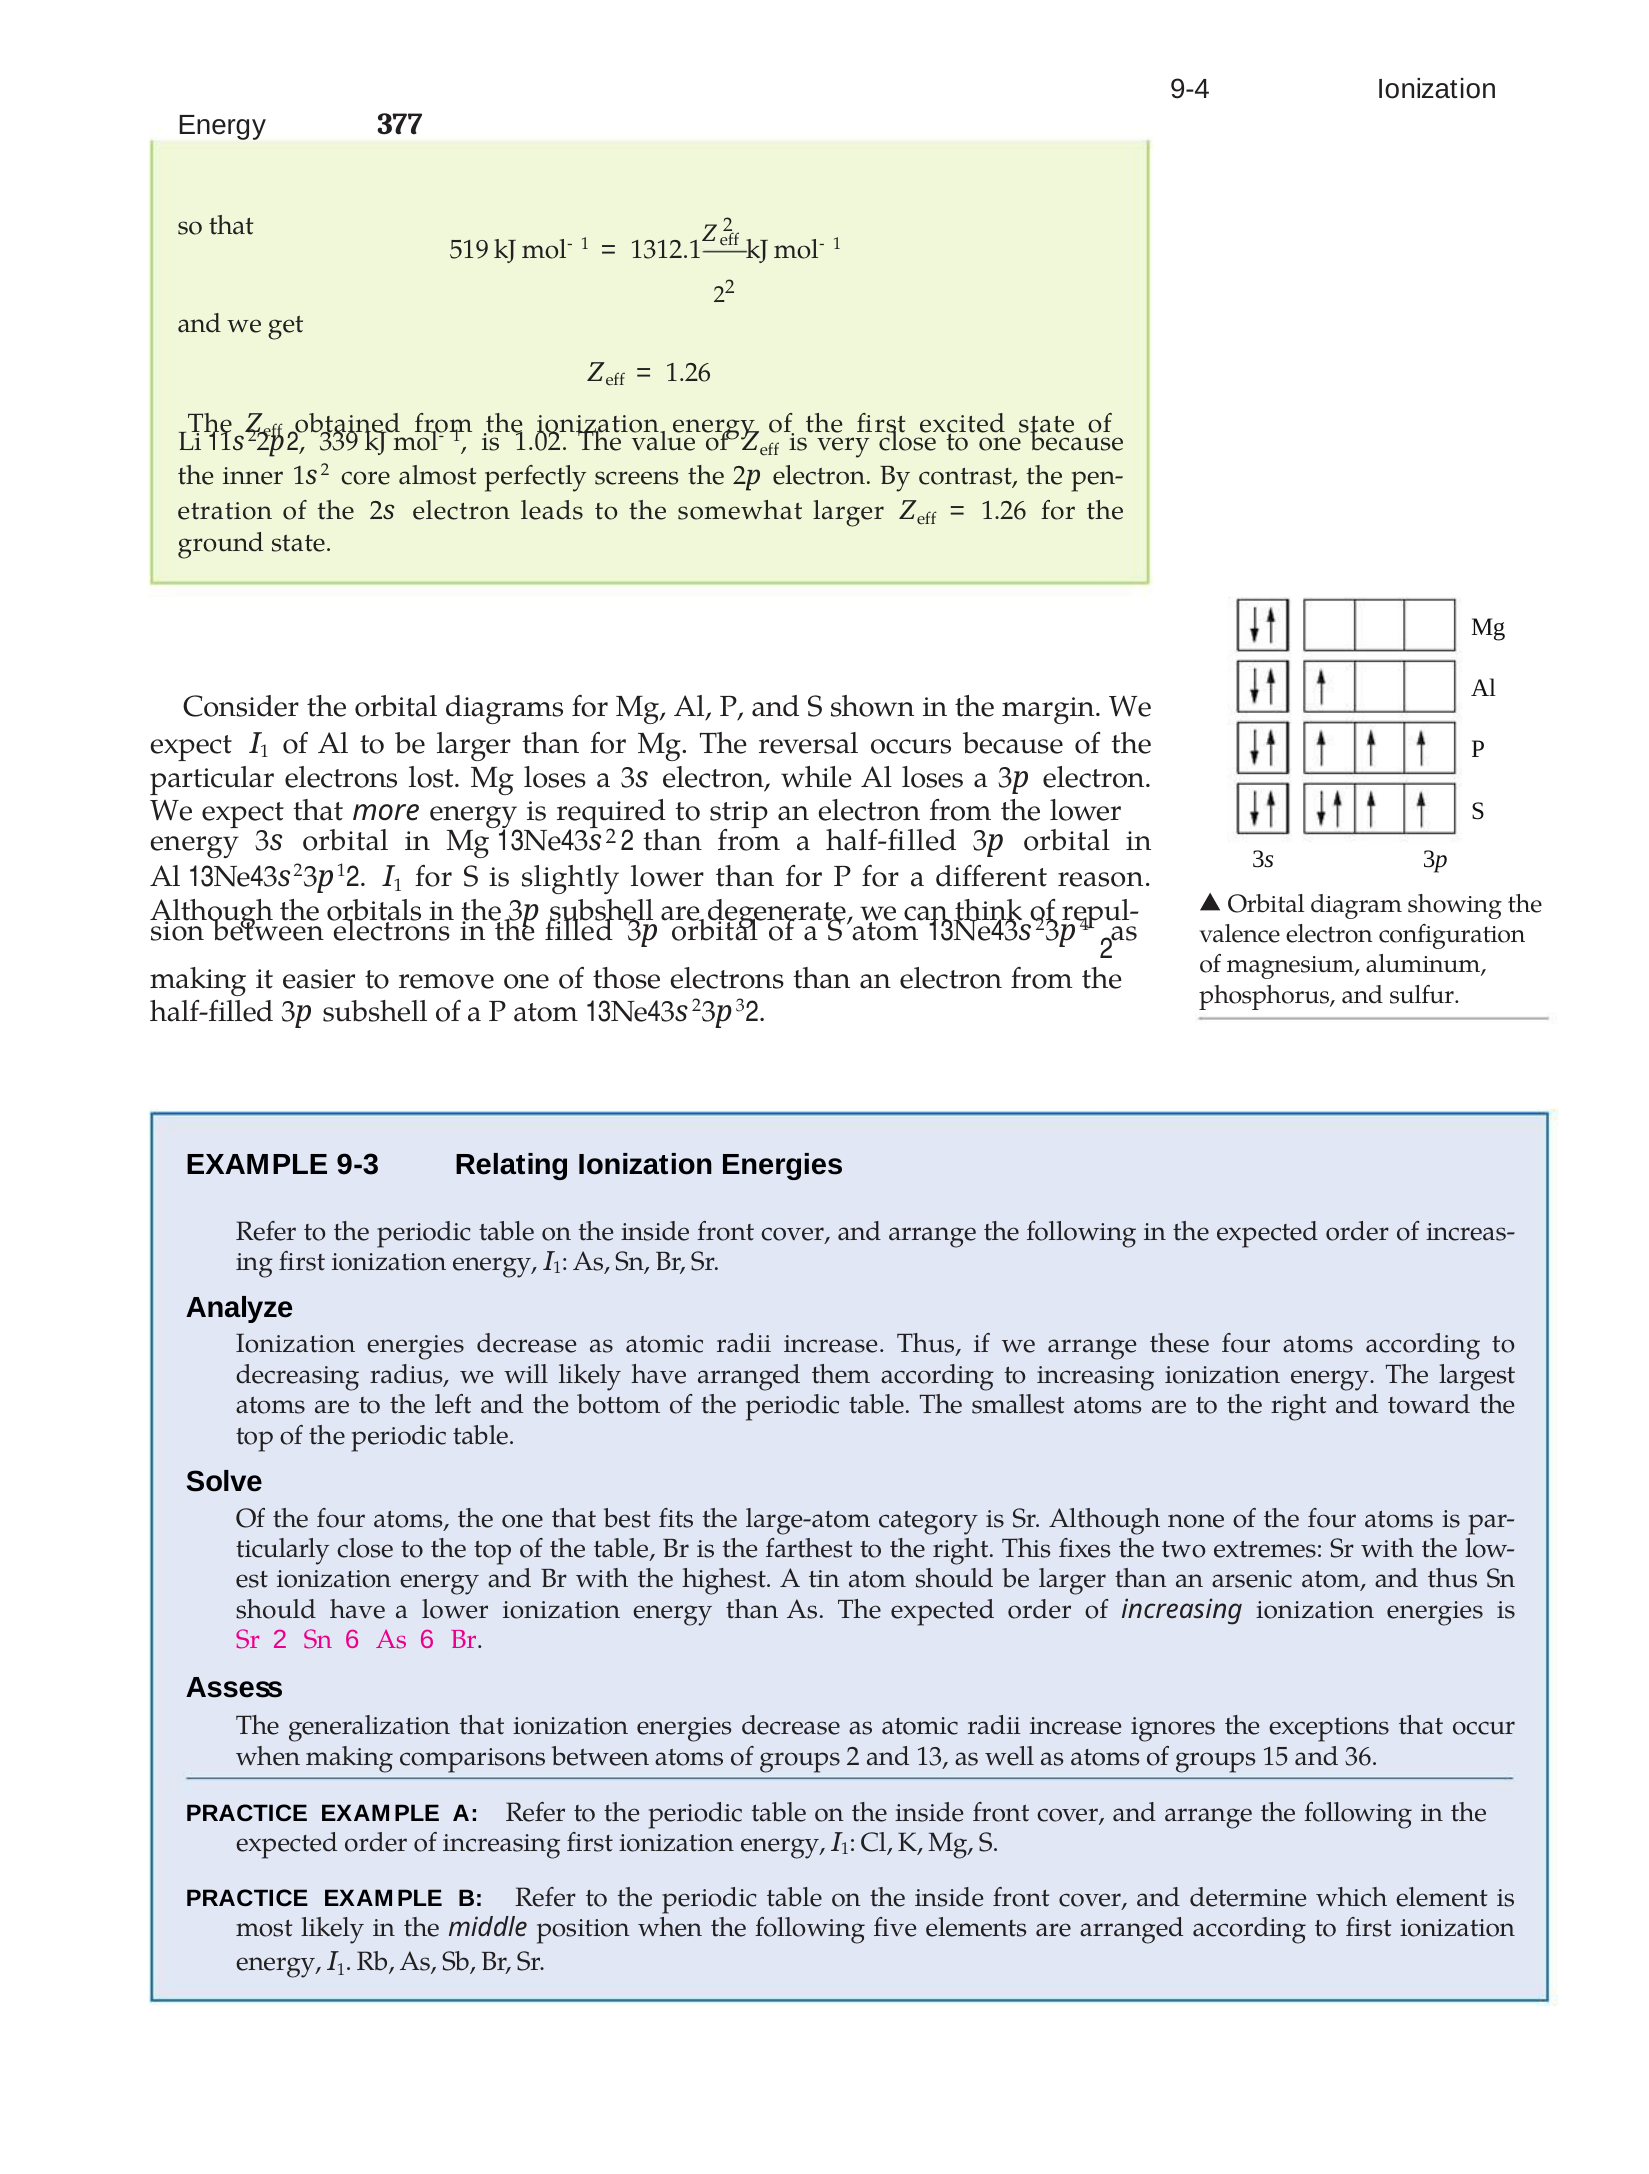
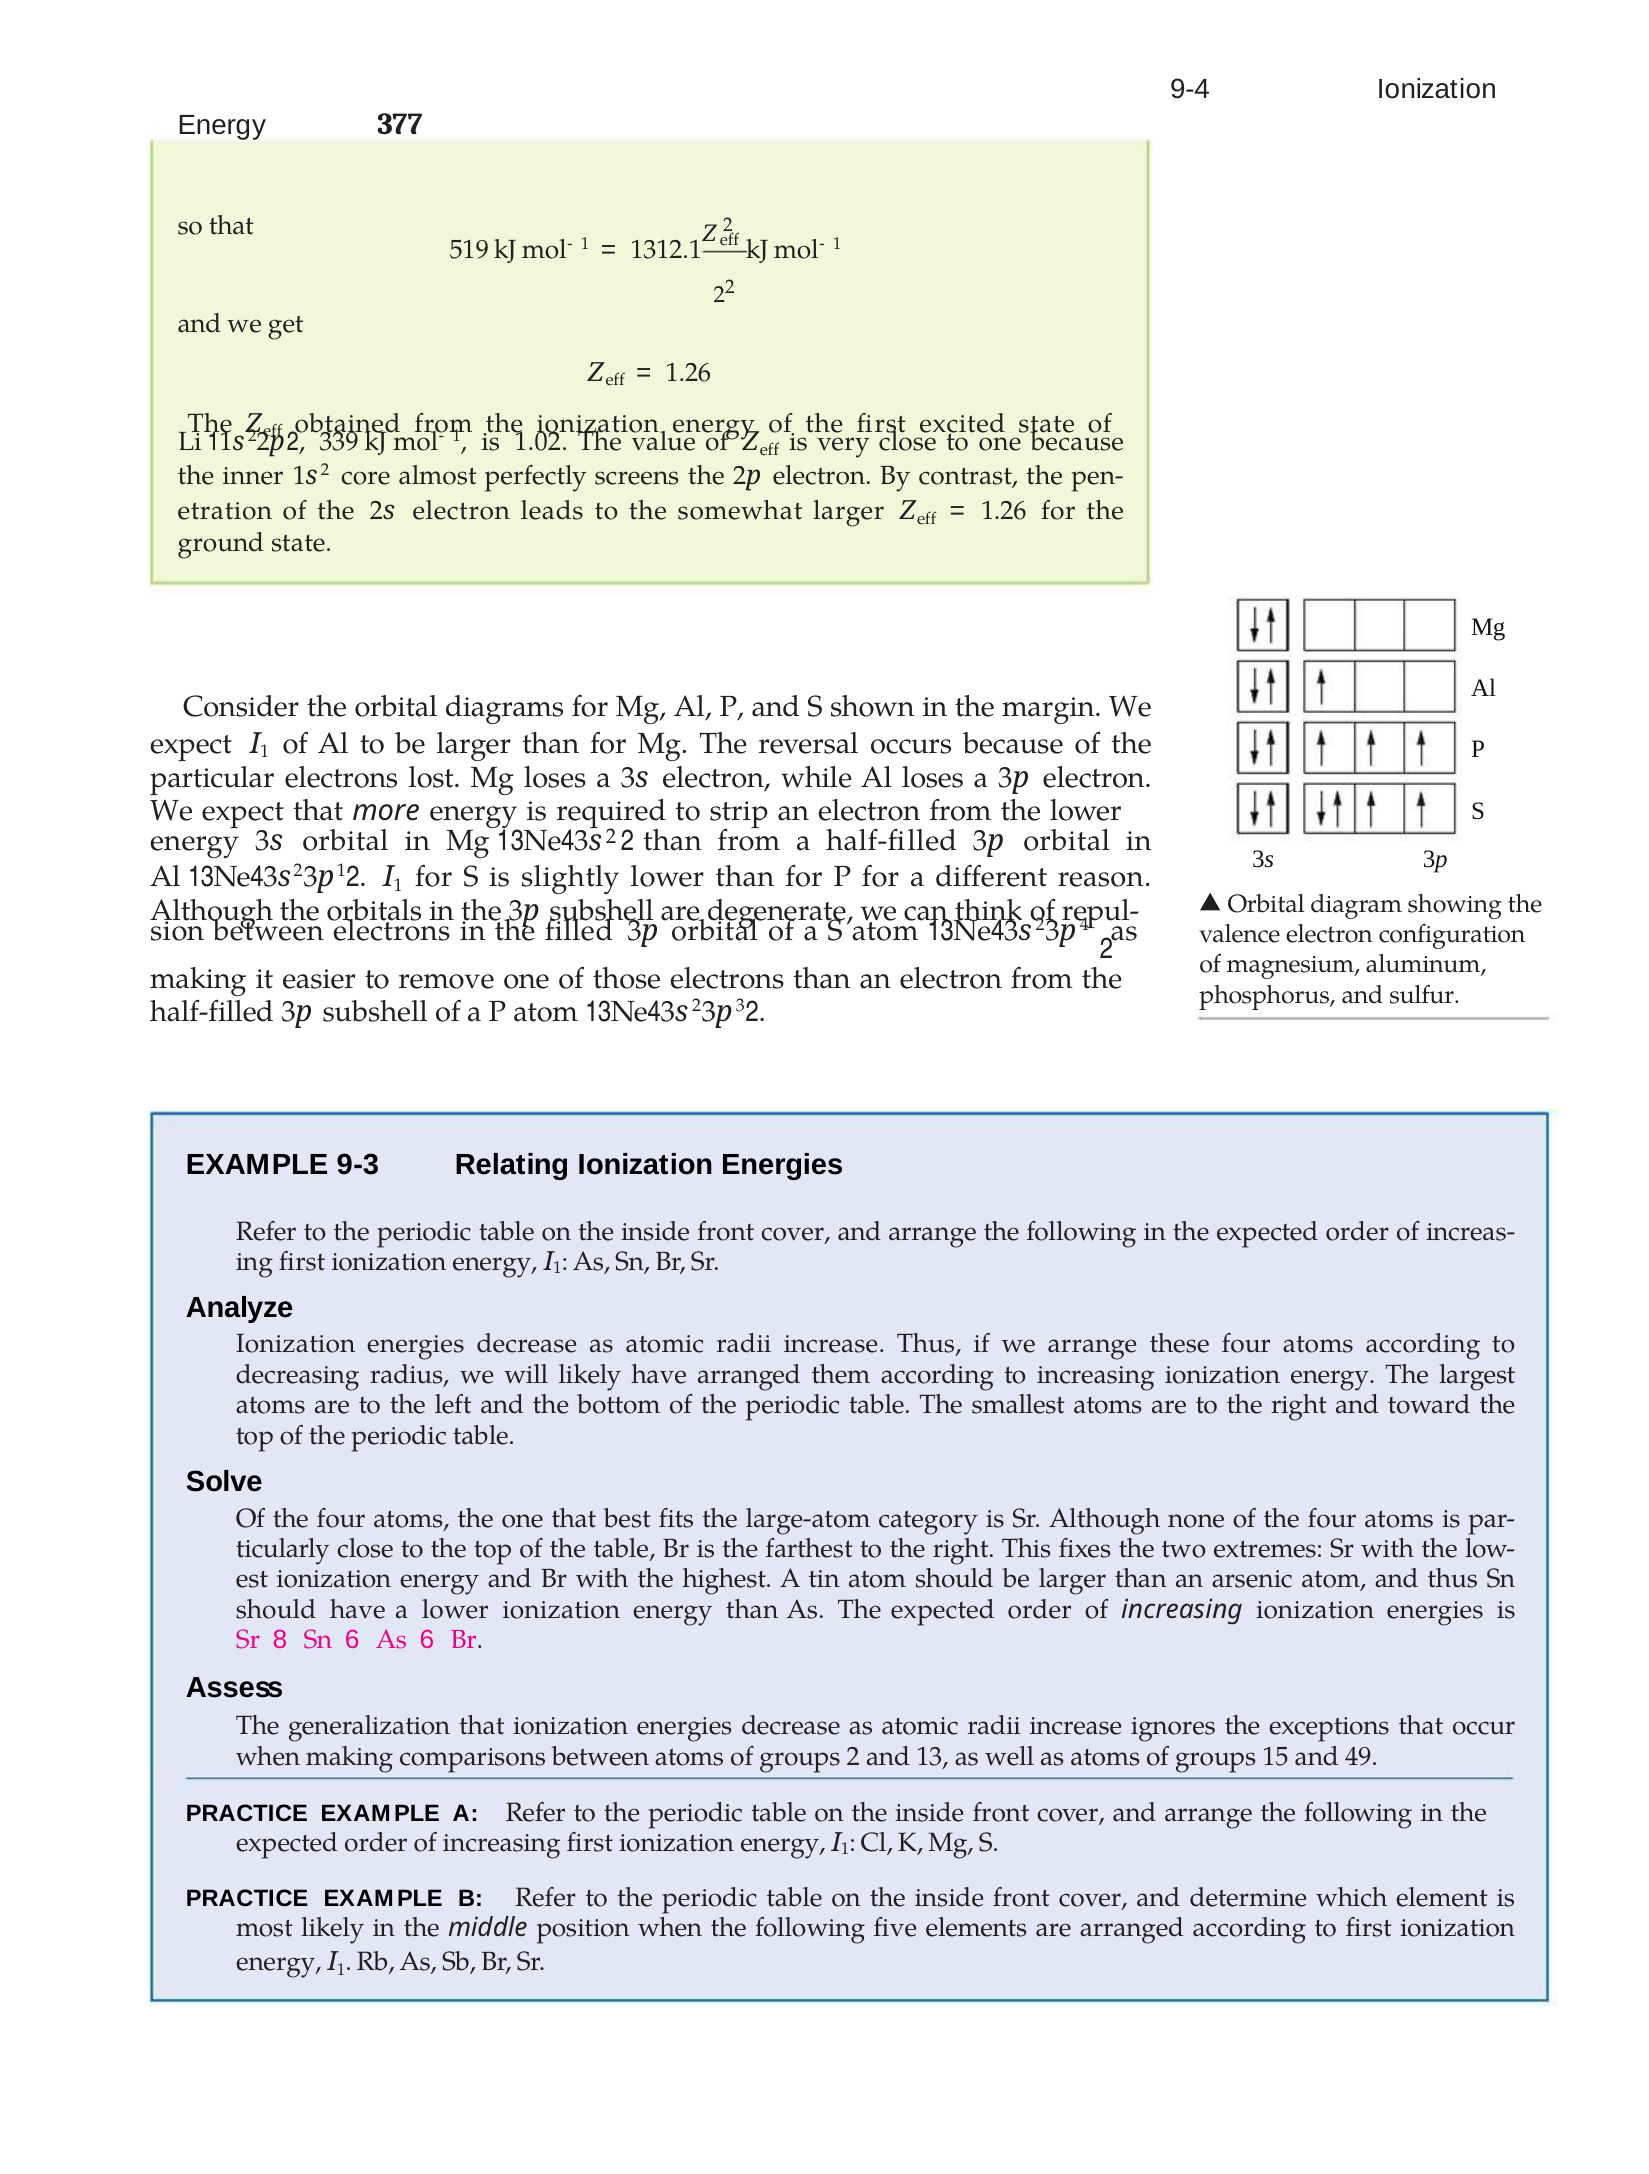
Sr 2: 2 -> 8
36: 36 -> 49
